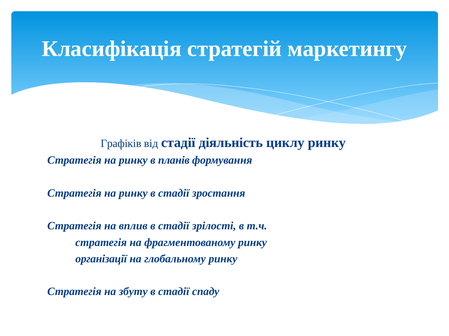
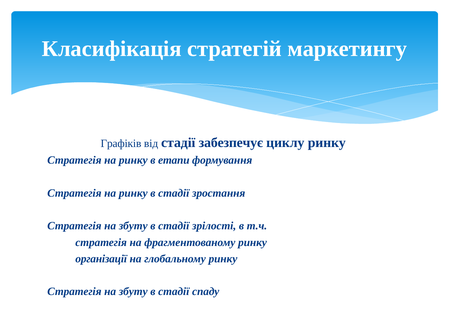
діяльність: діяльність -> забезпечує
планів: планів -> етапи
вплив at (133, 226): вплив -> збуту
